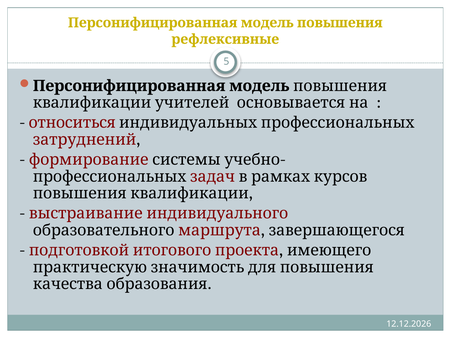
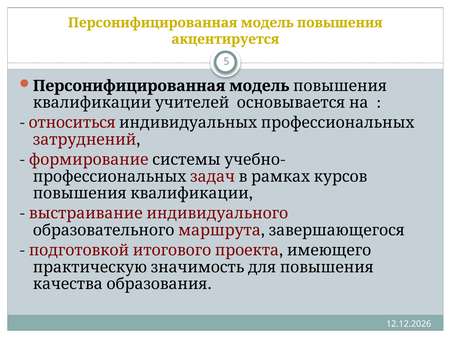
рефлексивные: рефлексивные -> акцентируется
